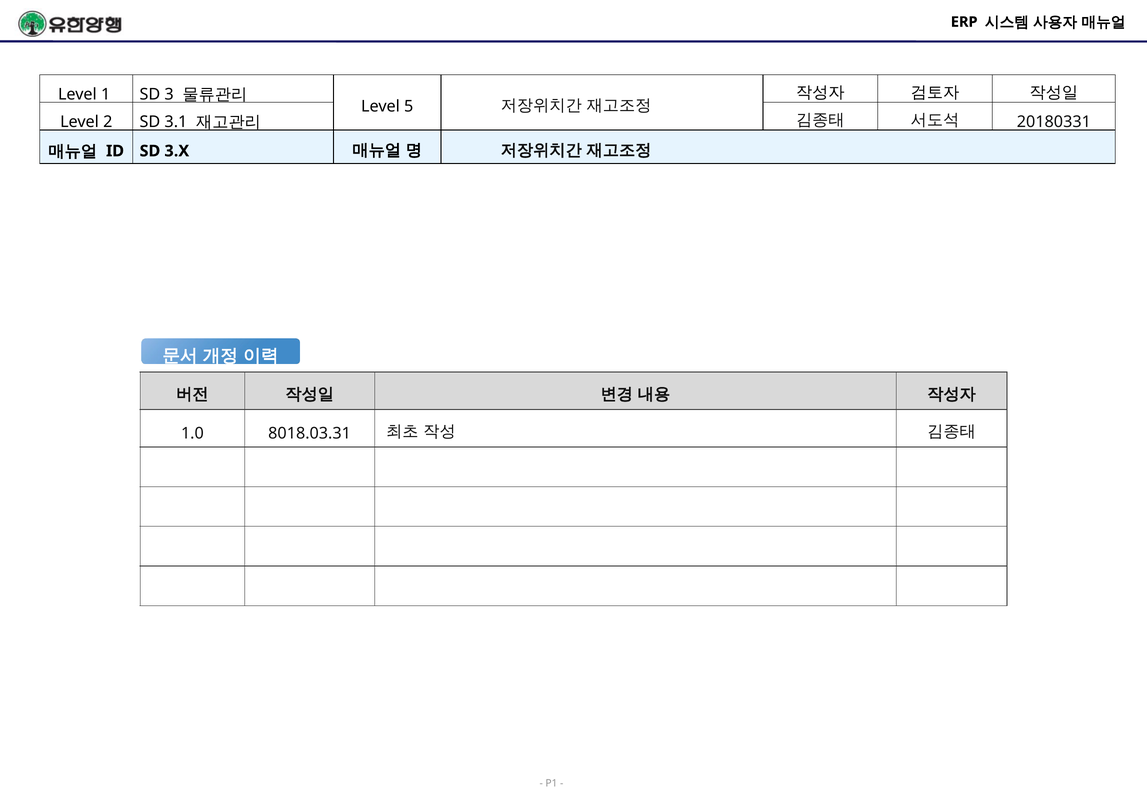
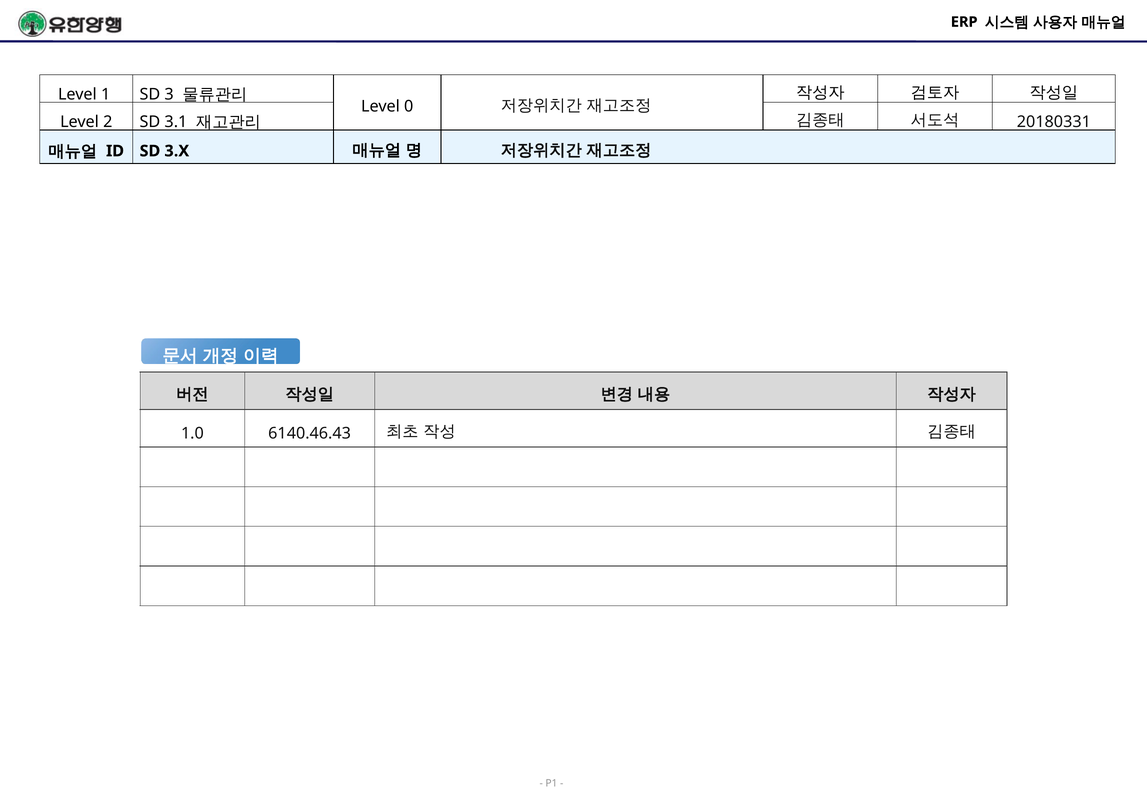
5: 5 -> 0
8018.03.31: 8018.03.31 -> 6140.46.43
